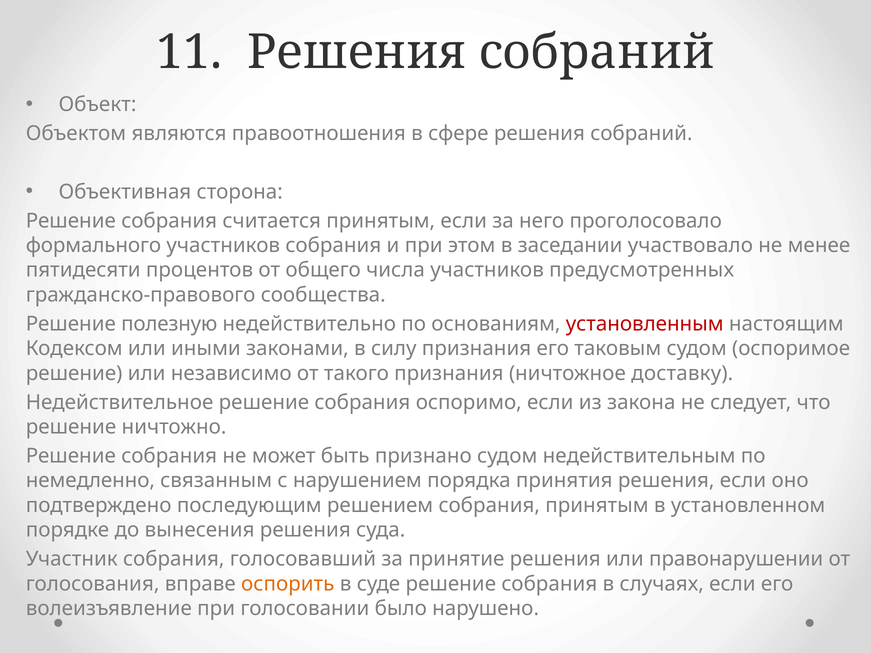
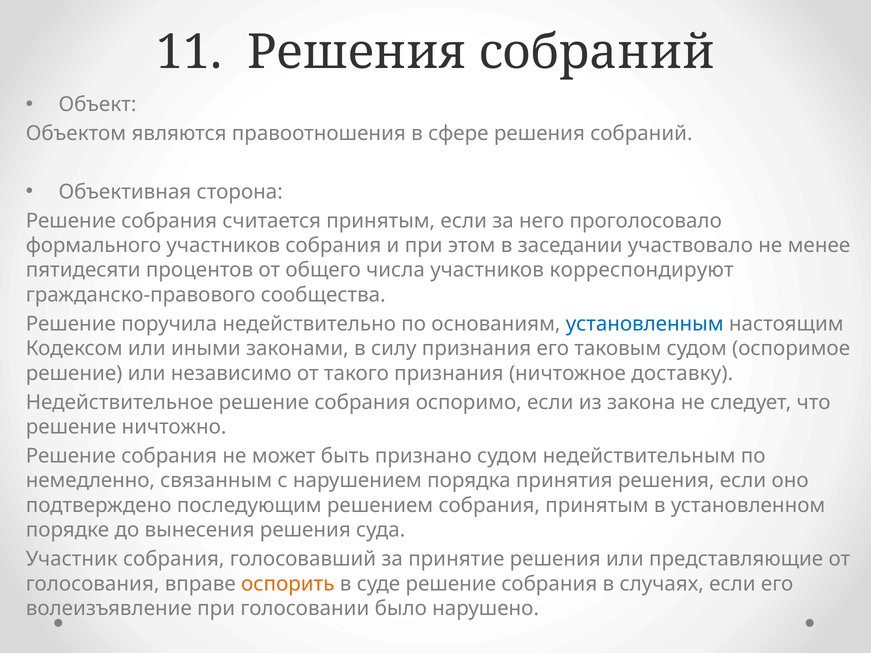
предусмотренных: предусмотренных -> корреспондируют
полезную: полезную -> поручила
установленным colour: red -> blue
правонарушении: правонарушении -> представляющие
